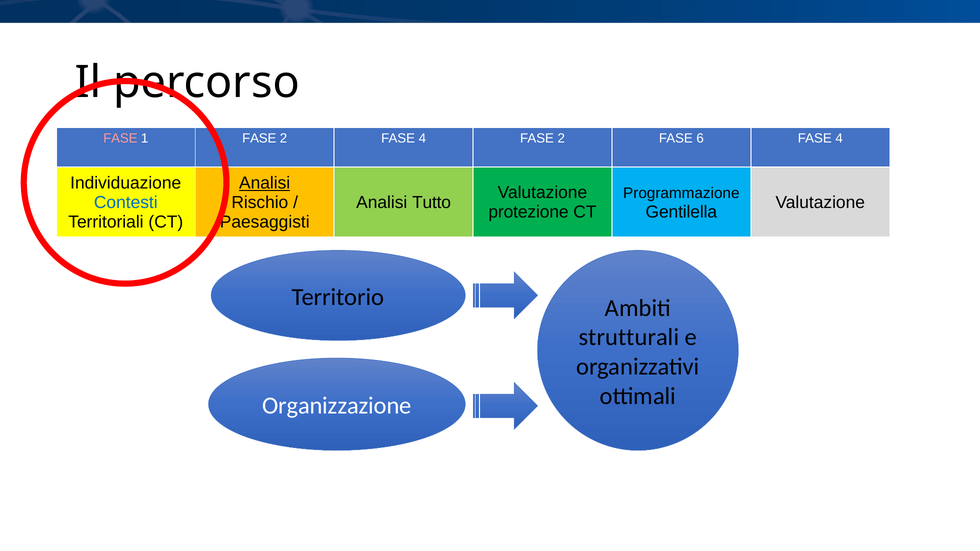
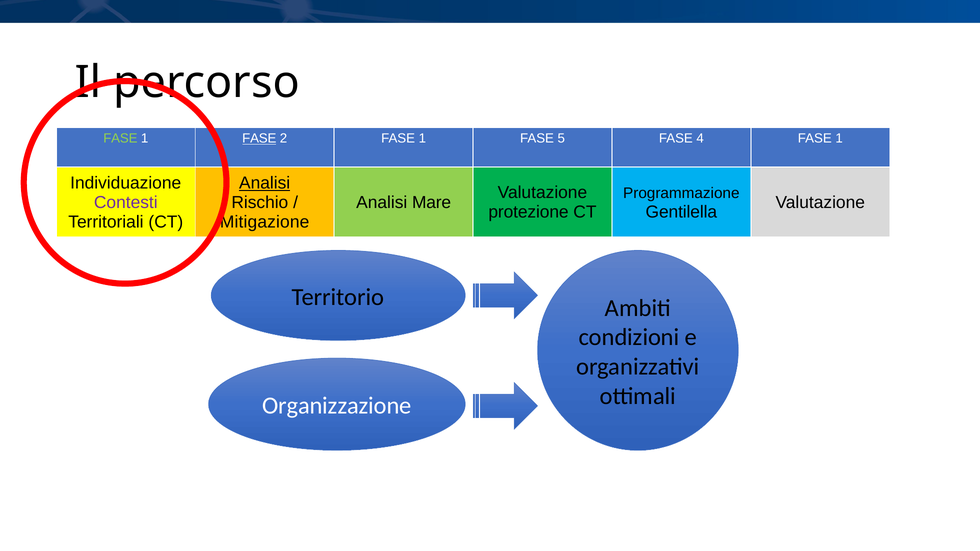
FASE at (120, 139) colour: pink -> light green
FASE at (259, 139) underline: none -> present
2 FASE 4: 4 -> 1
2 at (561, 139): 2 -> 5
6: 6 -> 4
4 at (839, 139): 4 -> 1
Contesti colour: blue -> purple
Tutto: Tutto -> Mare
Paesaggisti: Paesaggisti -> Mitigazione
strutturali: strutturali -> condizioni
